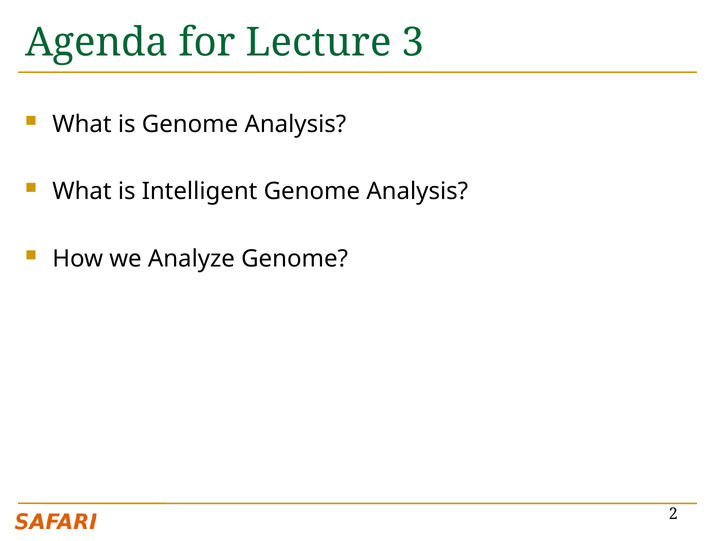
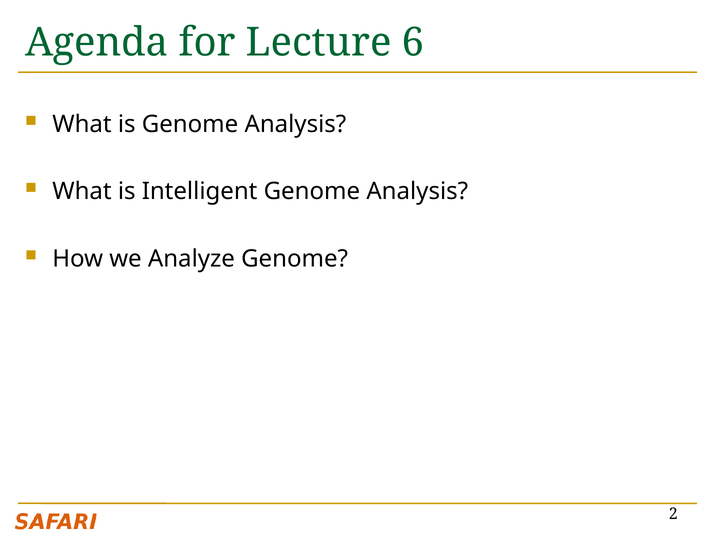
3: 3 -> 6
